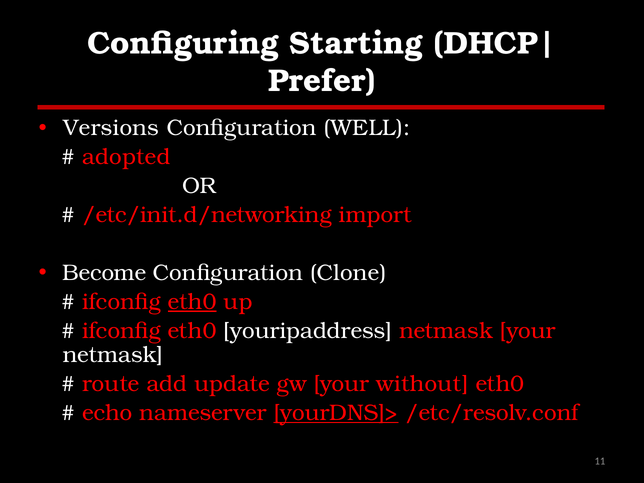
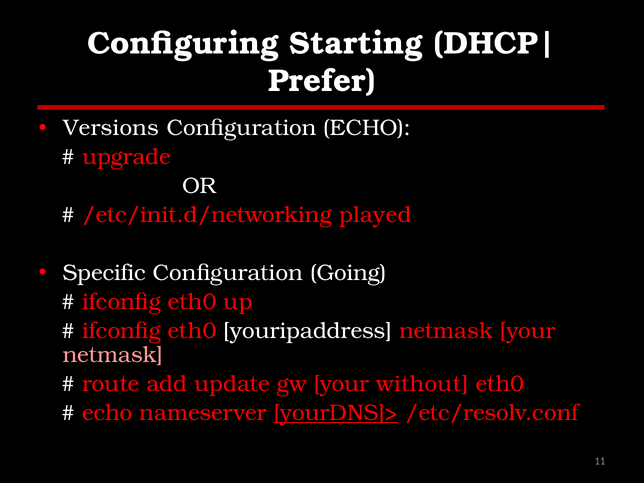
Configuration WELL: WELL -> ECHO
adopted: adopted -> upgrade
import: import -> played
Become: Become -> Specific
Clone: Clone -> Going
eth0 at (192, 302) underline: present -> none
netmask at (113, 355) colour: white -> pink
